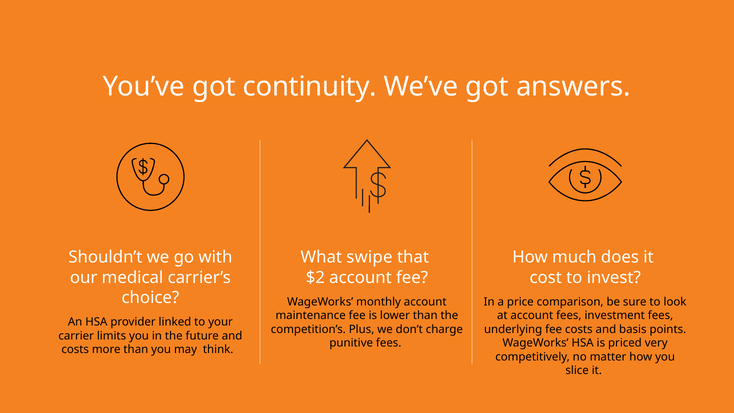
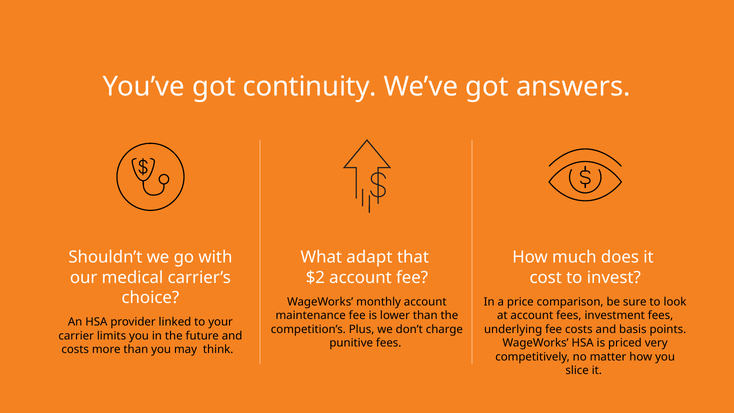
swipe: swipe -> adapt
